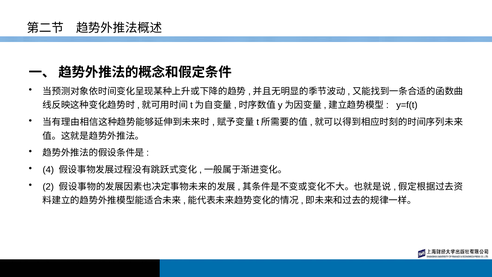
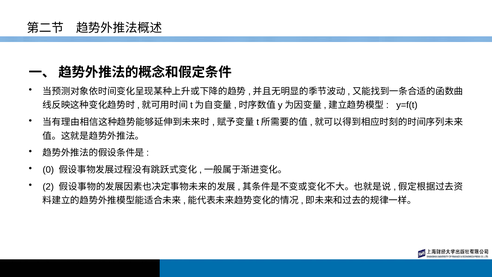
4: 4 -> 0
